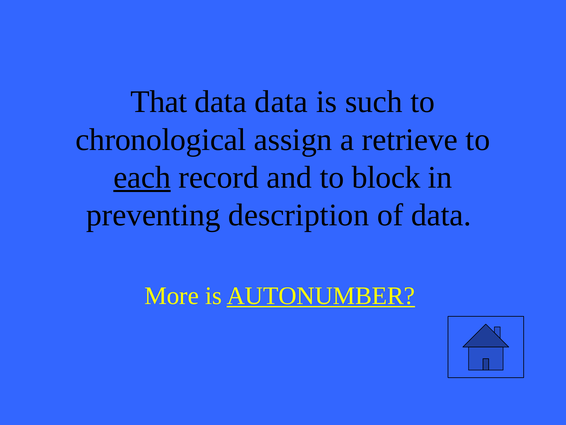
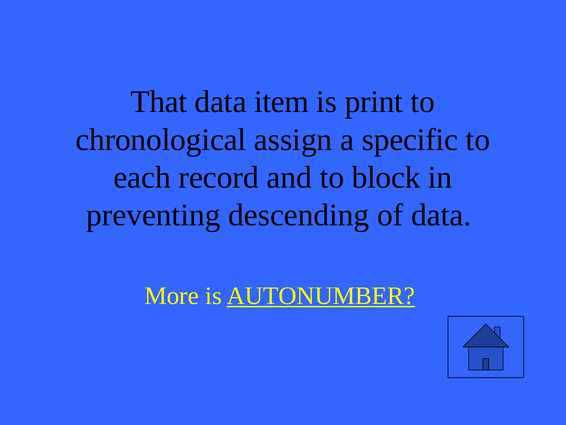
data data: data -> item
such: such -> print
retrieve: retrieve -> specific
each underline: present -> none
description: description -> descending
